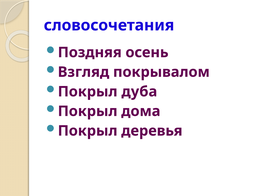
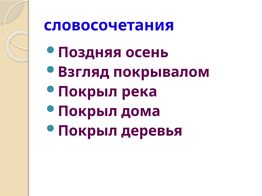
дуба: дуба -> река
